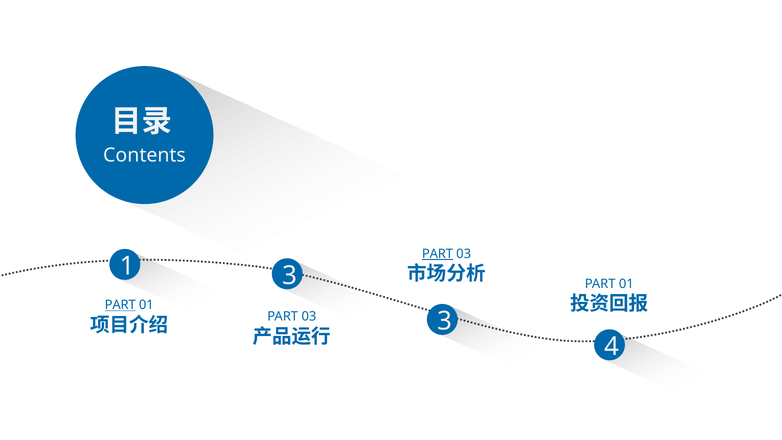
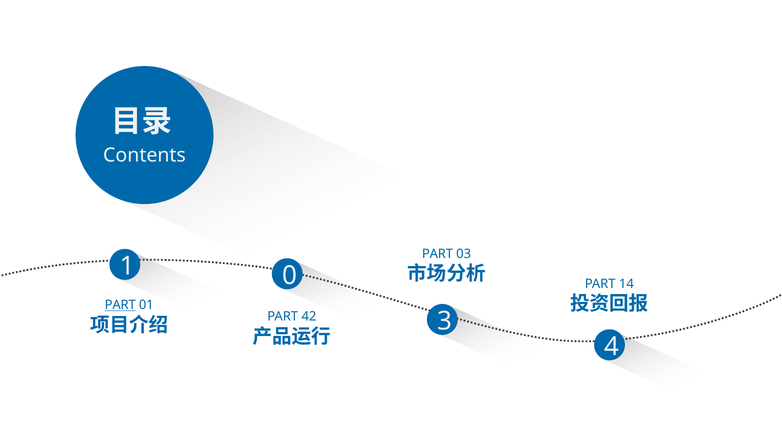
PART at (437, 254) underline: present -> none
1 3: 3 -> 0
01 at (626, 284): 01 -> 14
03 at (309, 316): 03 -> 42
